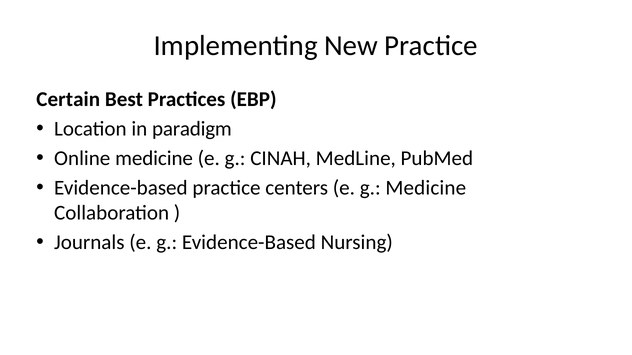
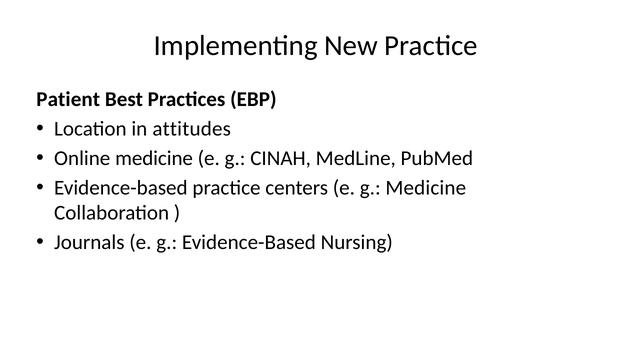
Certain: Certain -> Patient
paradigm: paradigm -> attitudes
